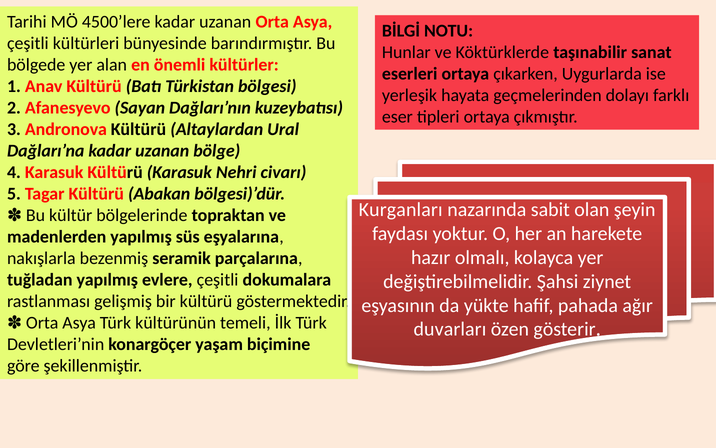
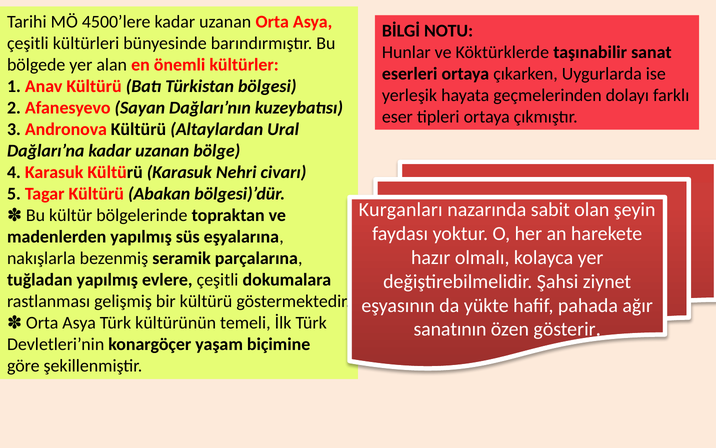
duvarları: duvarları -> sanatının
